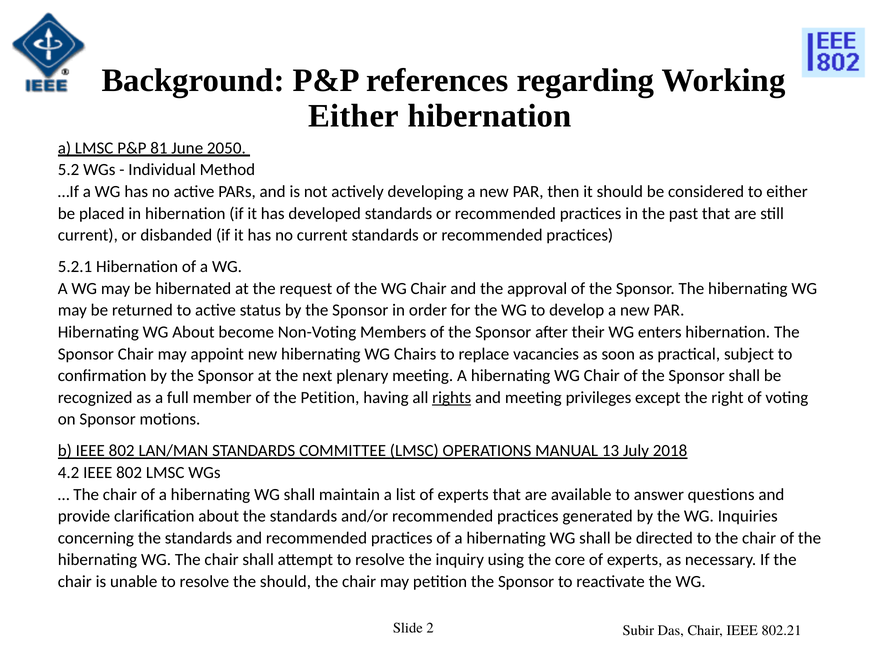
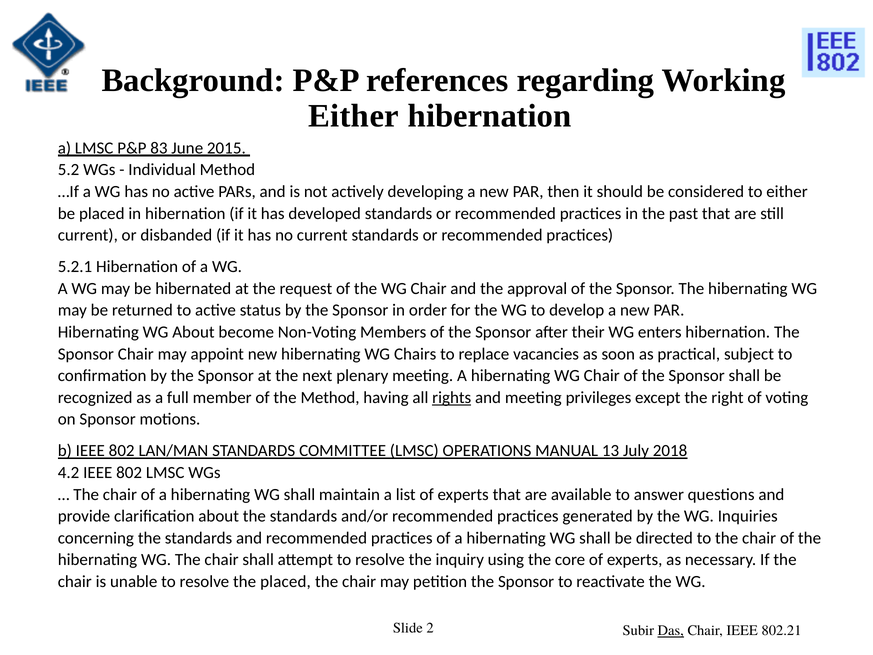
81: 81 -> 83
2050: 2050 -> 2015
the Petition: Petition -> Method
the should: should -> placed
Das underline: none -> present
